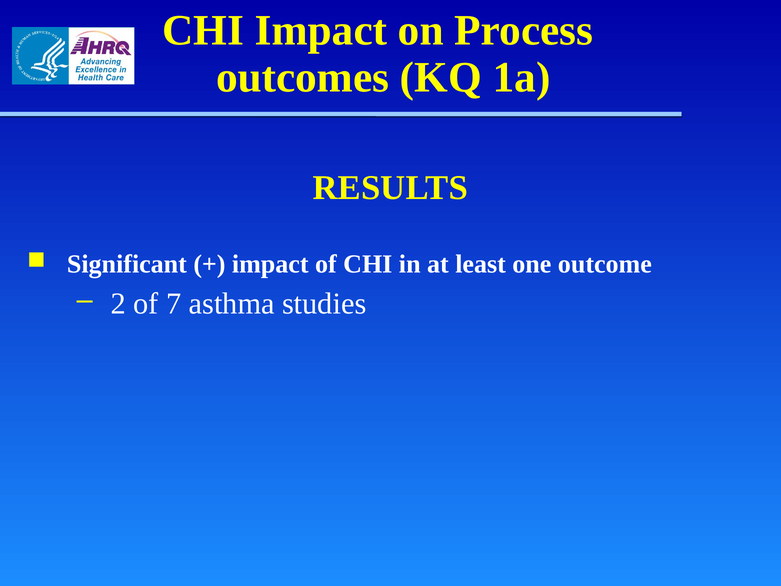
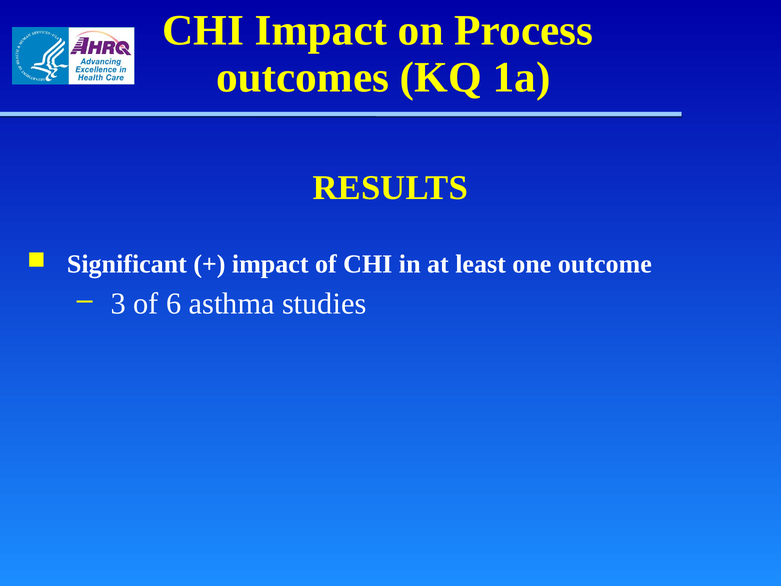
2: 2 -> 3
7: 7 -> 6
